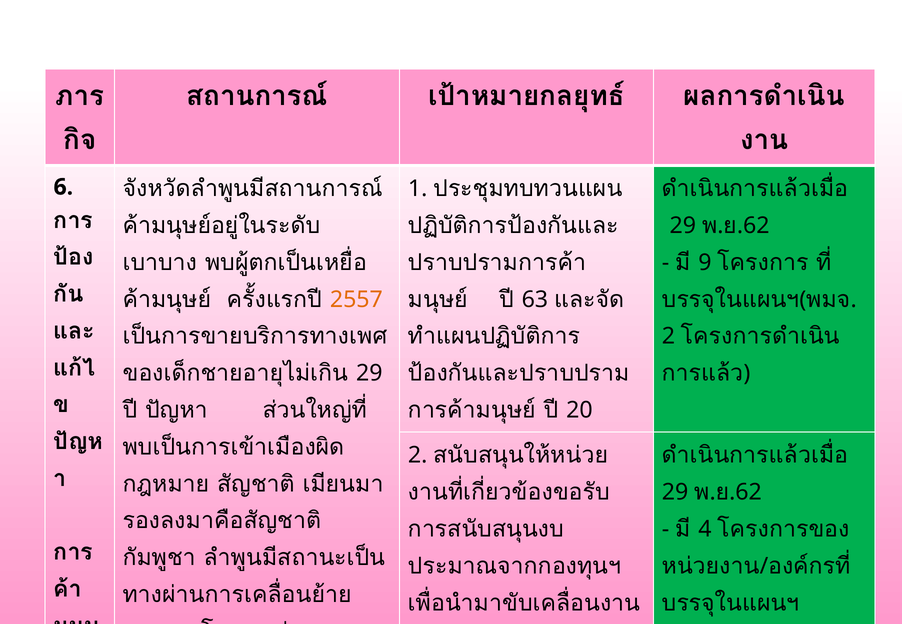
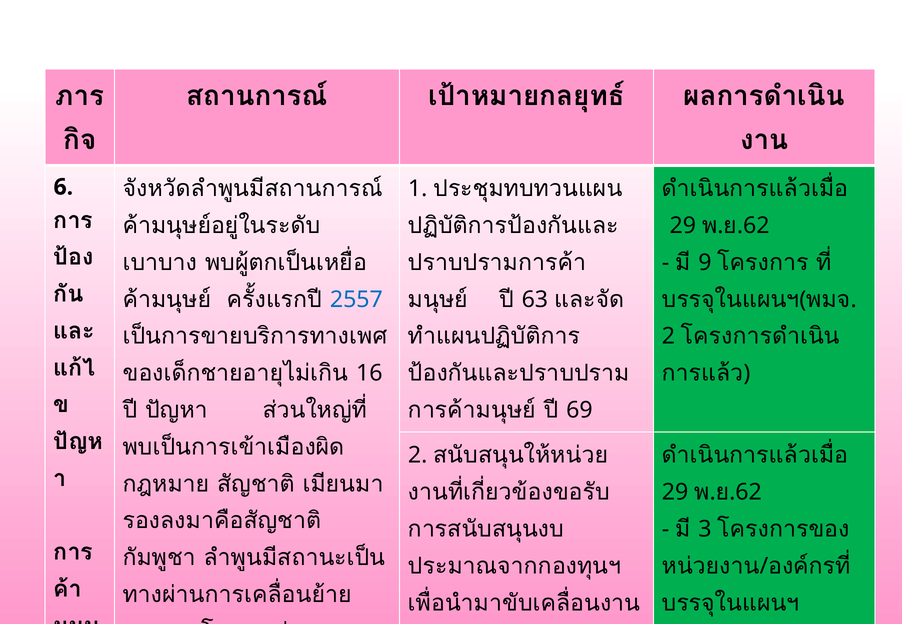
2557 colour: orange -> blue
29 at (369, 374): 29 -> 16
20: 20 -> 69
4 at (705, 530): 4 -> 3
